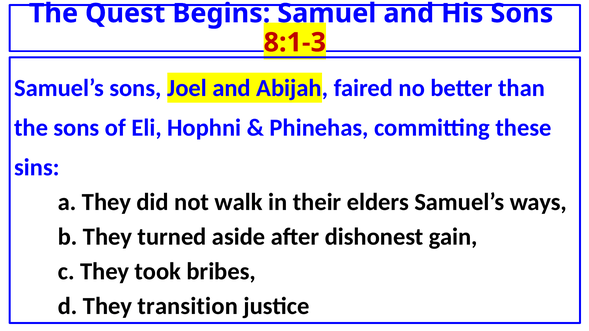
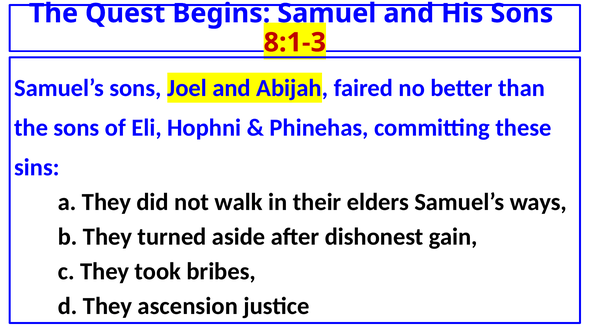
transition: transition -> ascension
